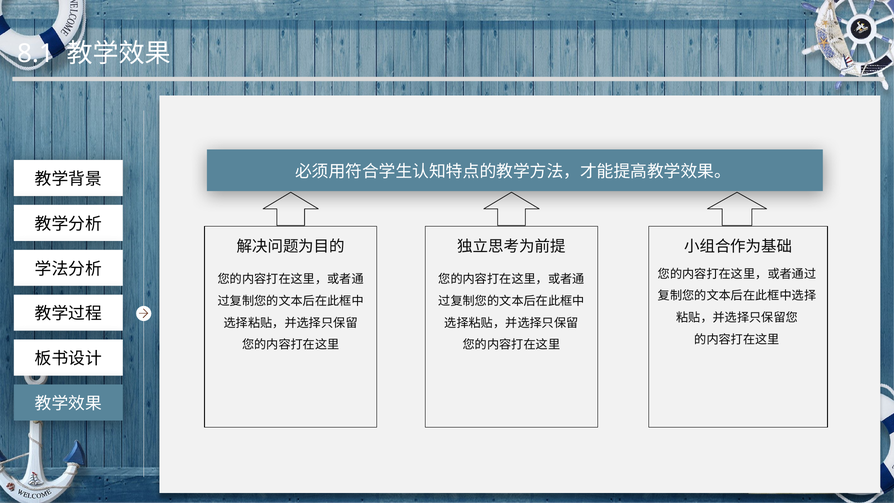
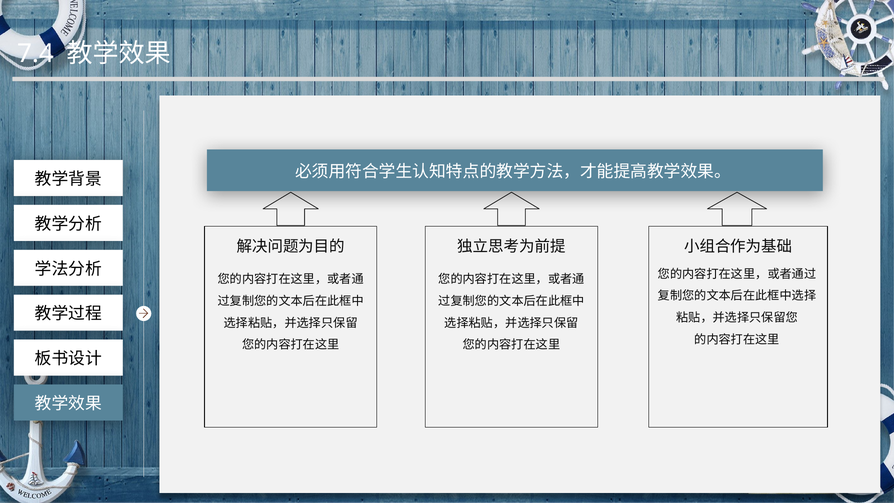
8.1: 8.1 -> 7.4
